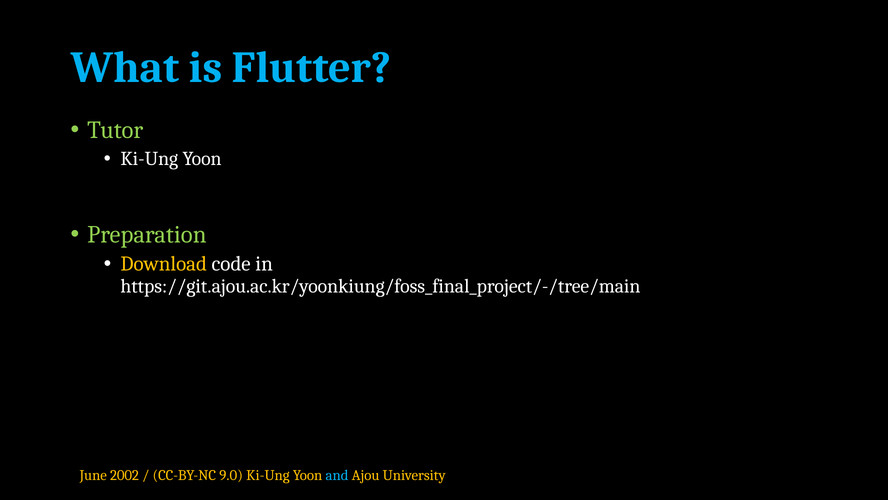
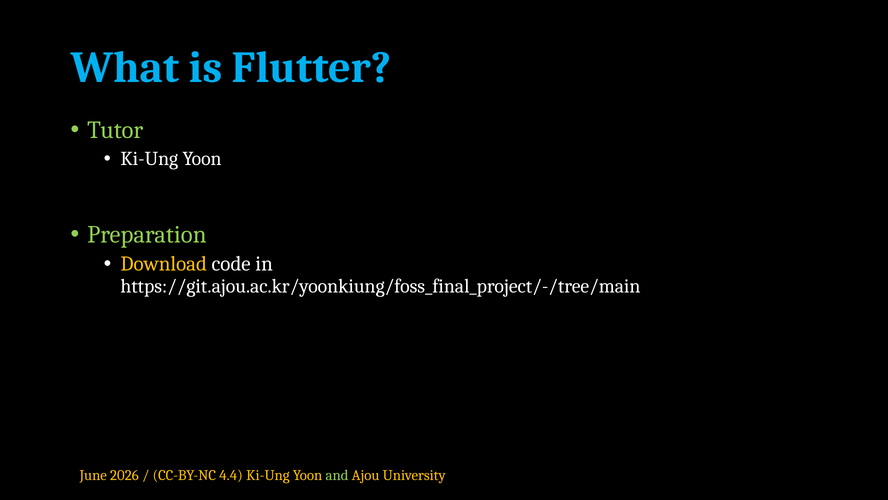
2002: 2002 -> 2026
9.0: 9.0 -> 4.4
and colour: light blue -> light green
